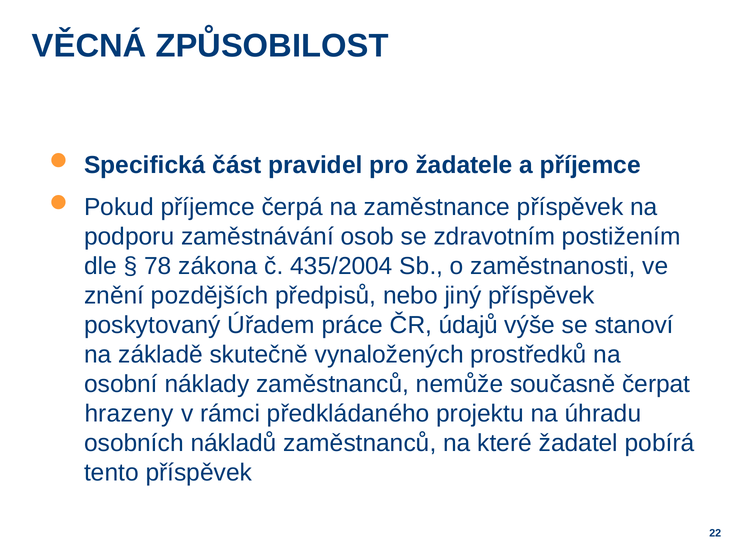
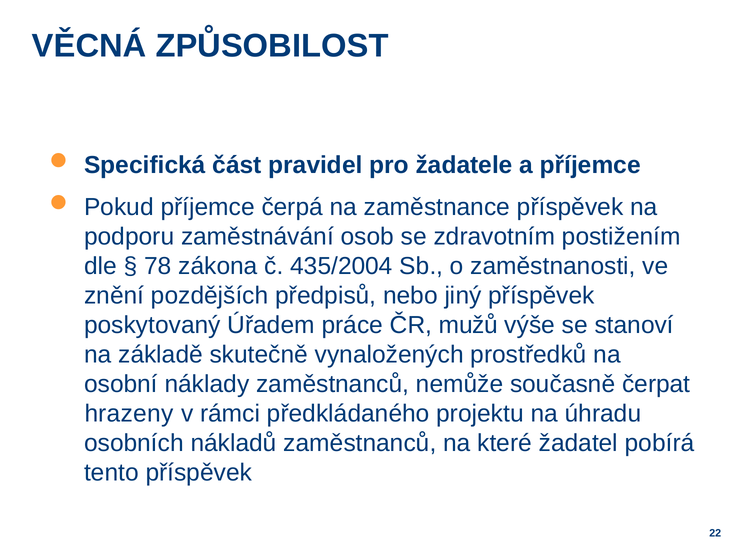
údajů: údajů -> mužů
